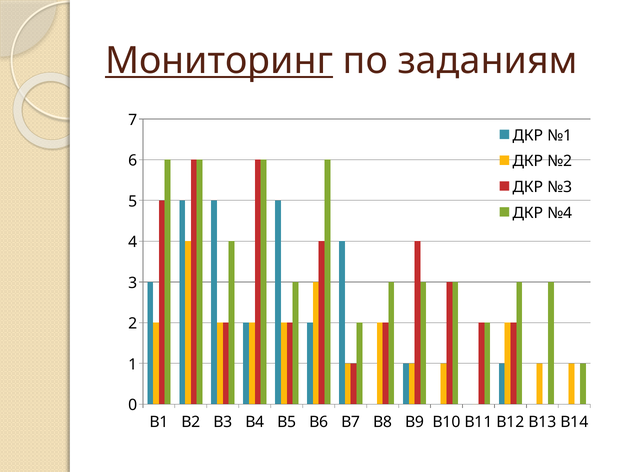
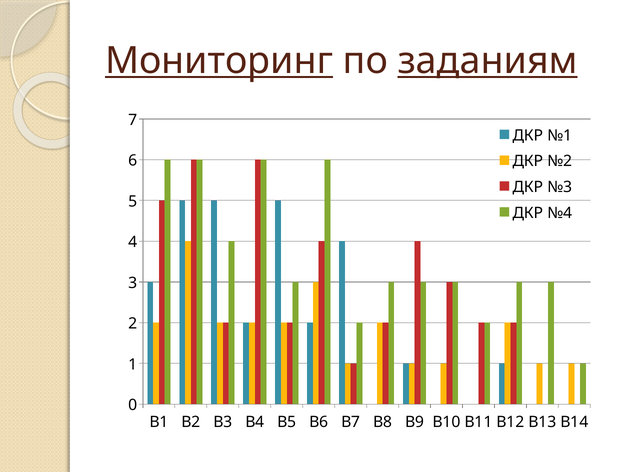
заданиям underline: none -> present
